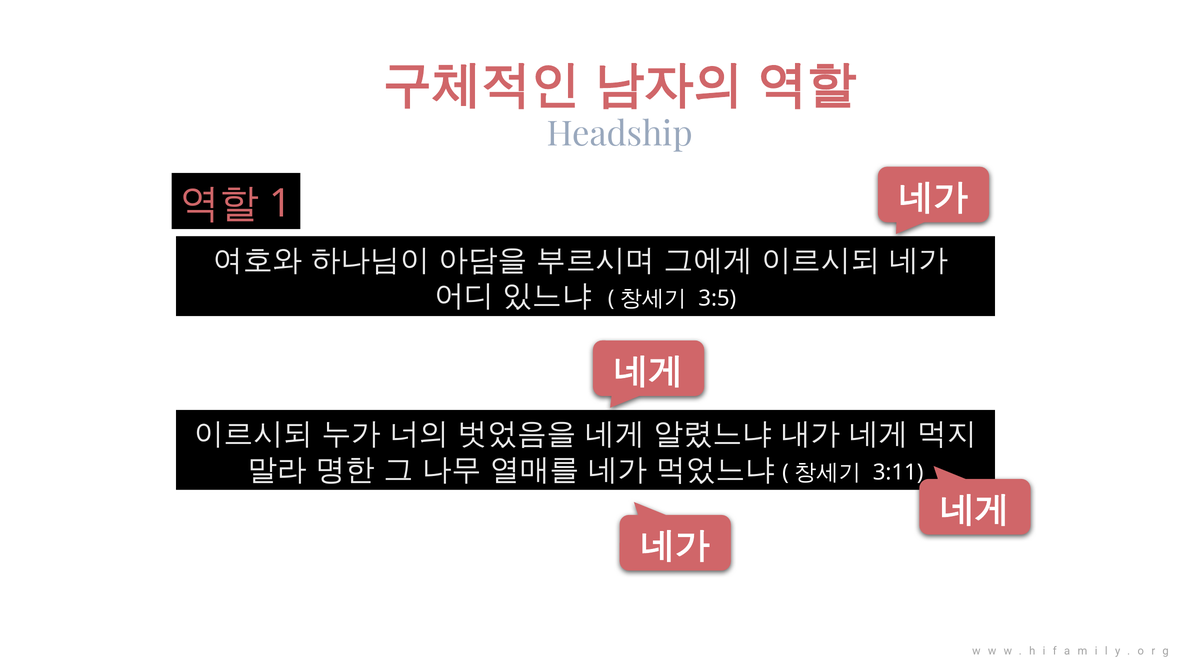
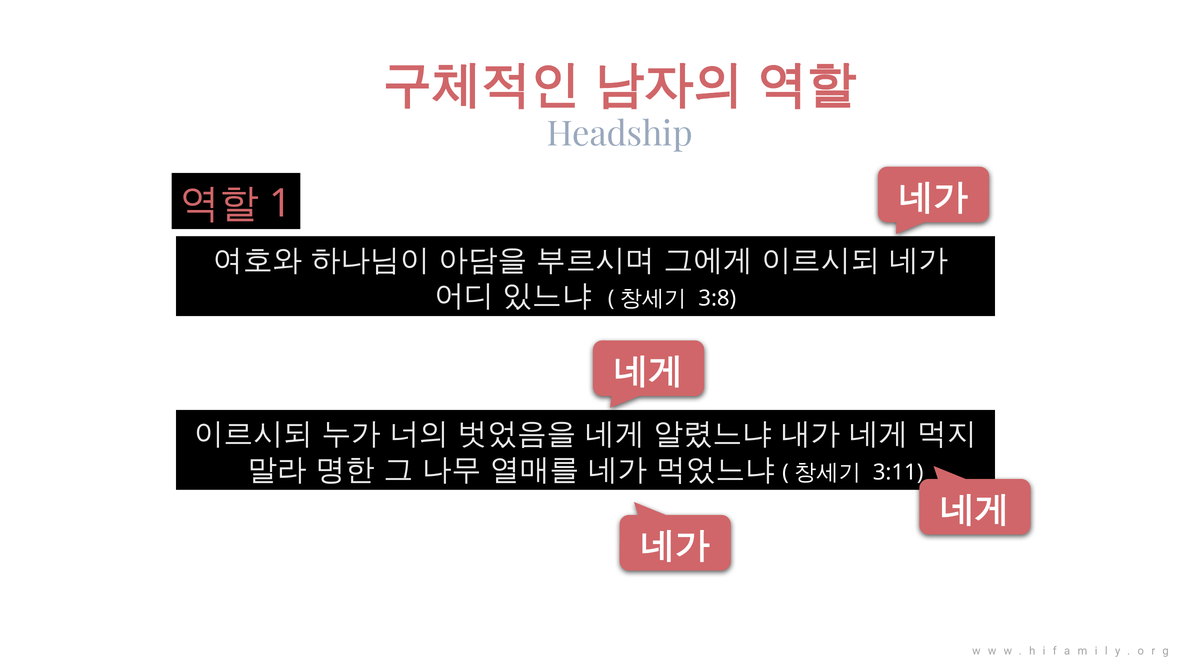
3:5: 3:5 -> 3:8
